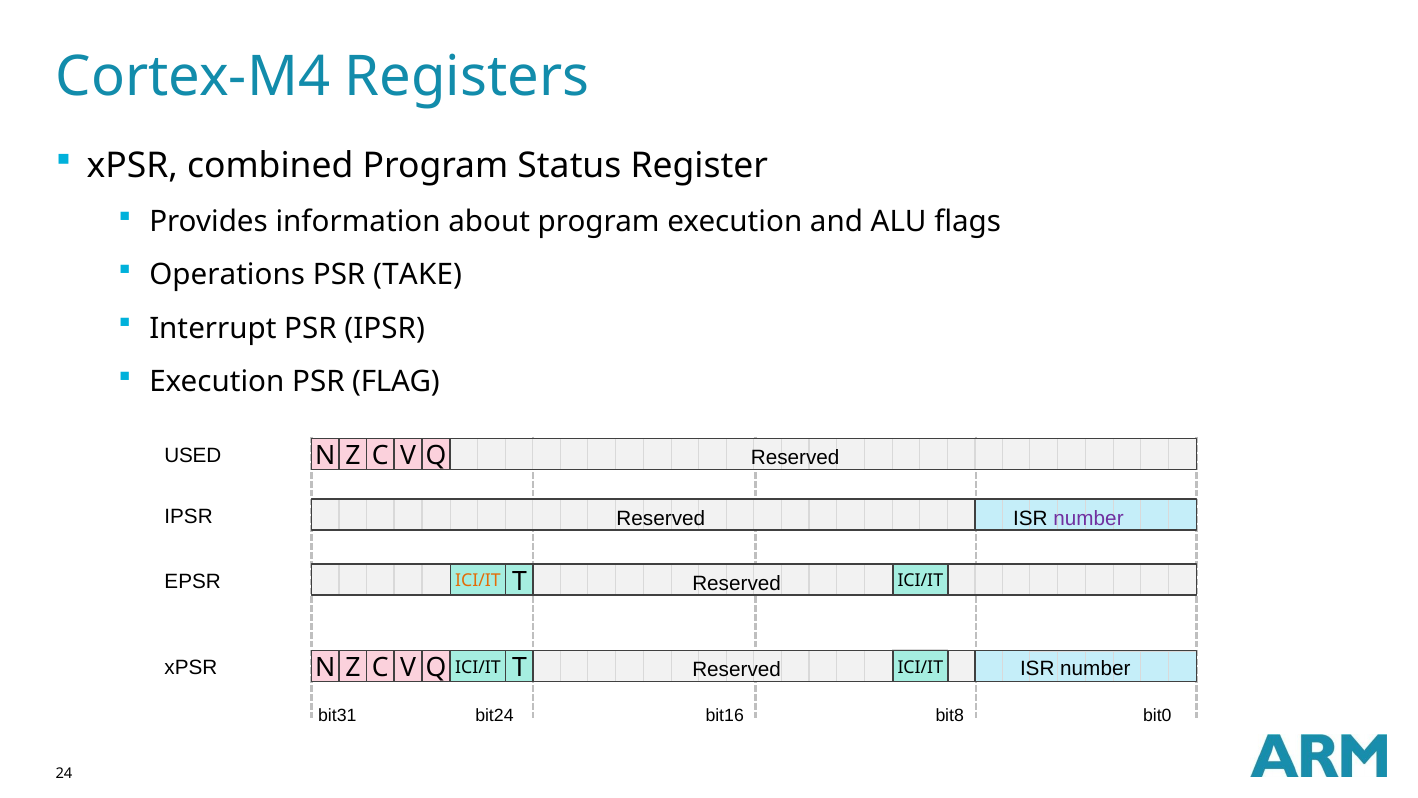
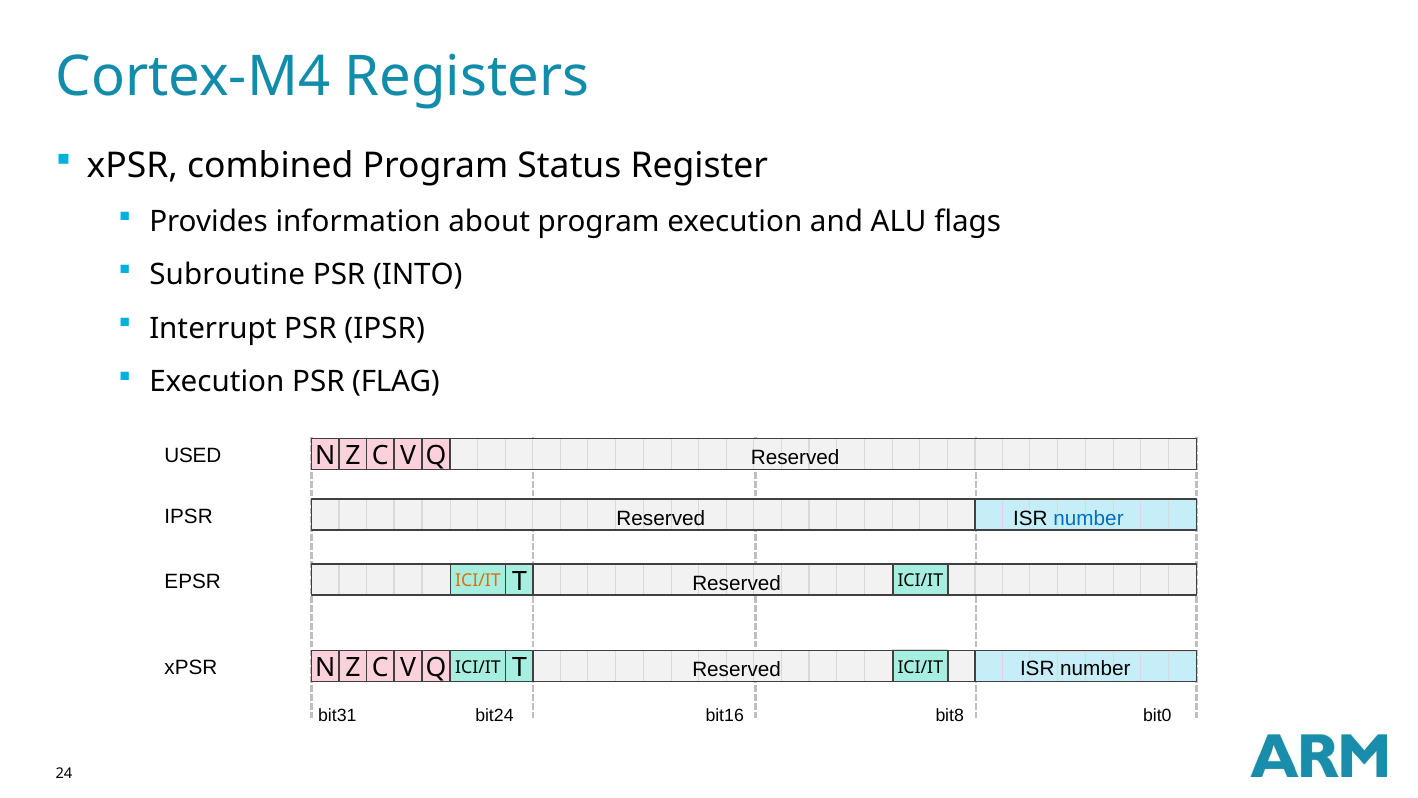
Operations: Operations -> Subroutine
TAKE: TAKE -> INTO
number at (1089, 518) colour: purple -> blue
